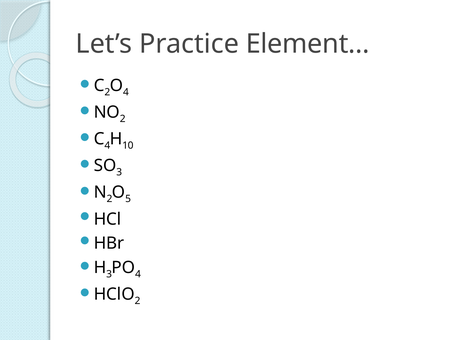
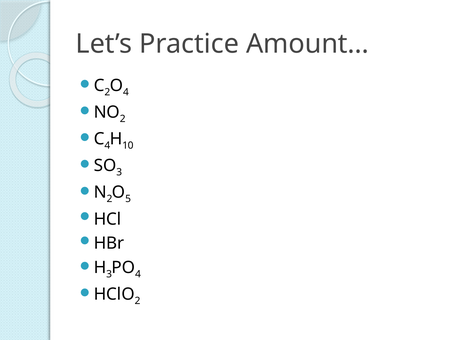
Element…: Element… -> Amount…
